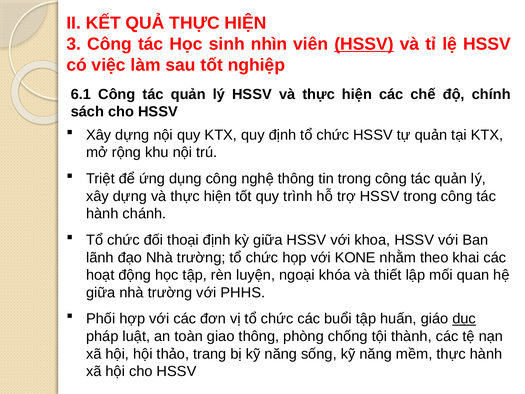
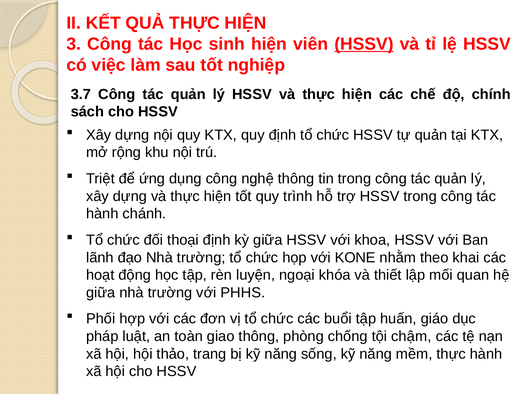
sinh nhìn: nhìn -> hiện
6.1: 6.1 -> 3.7
dục underline: present -> none
thành: thành -> chậm
